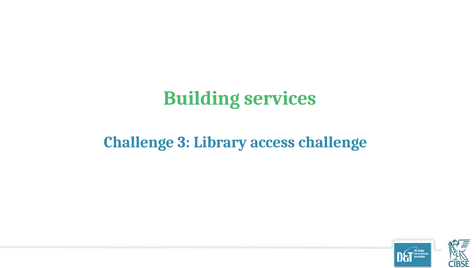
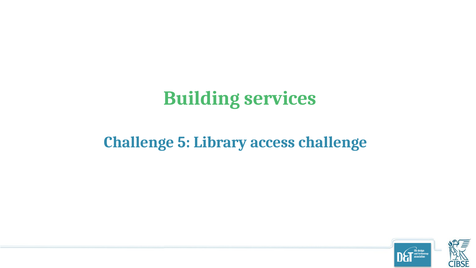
3: 3 -> 5
